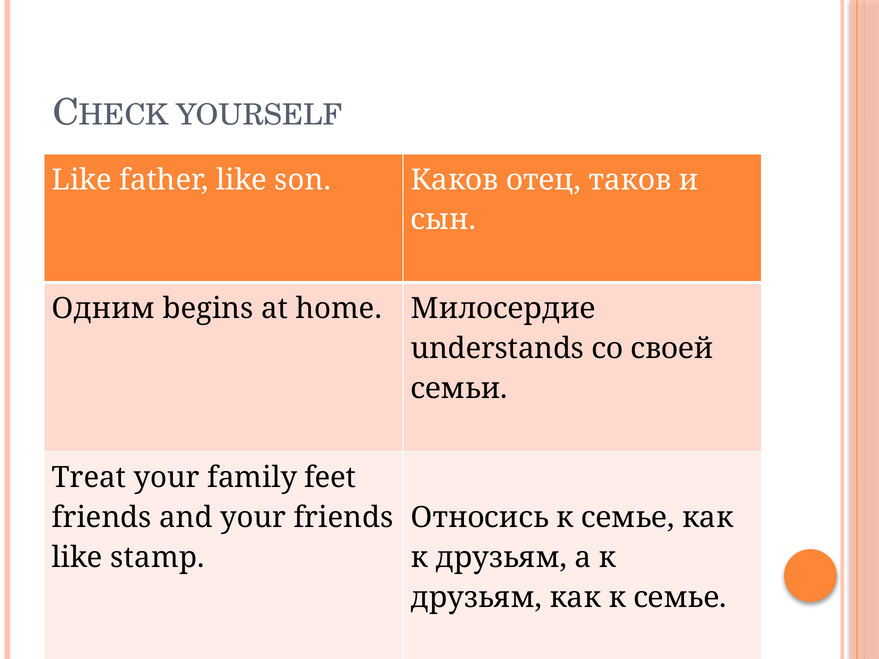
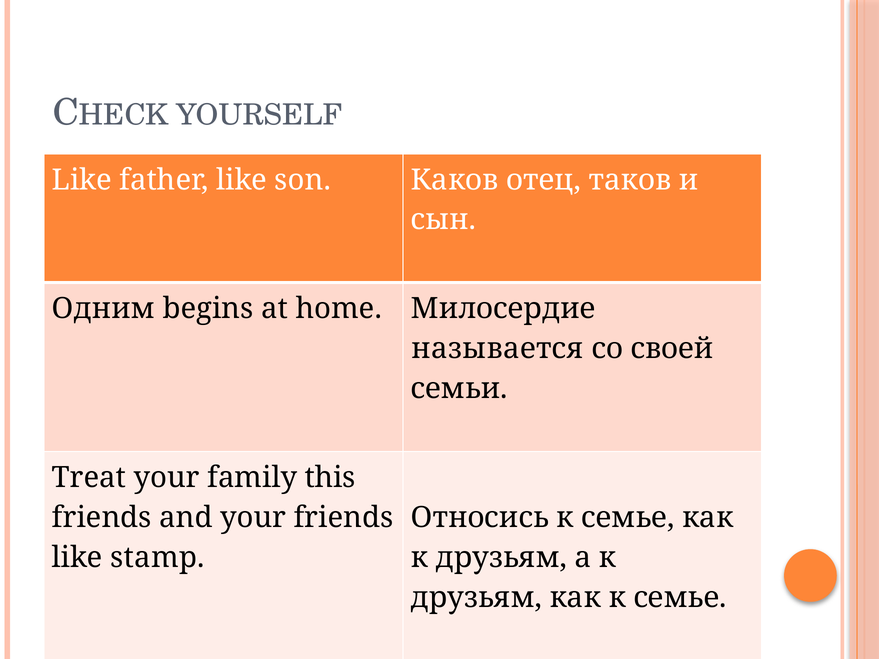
understands: understands -> называется
feet: feet -> this
